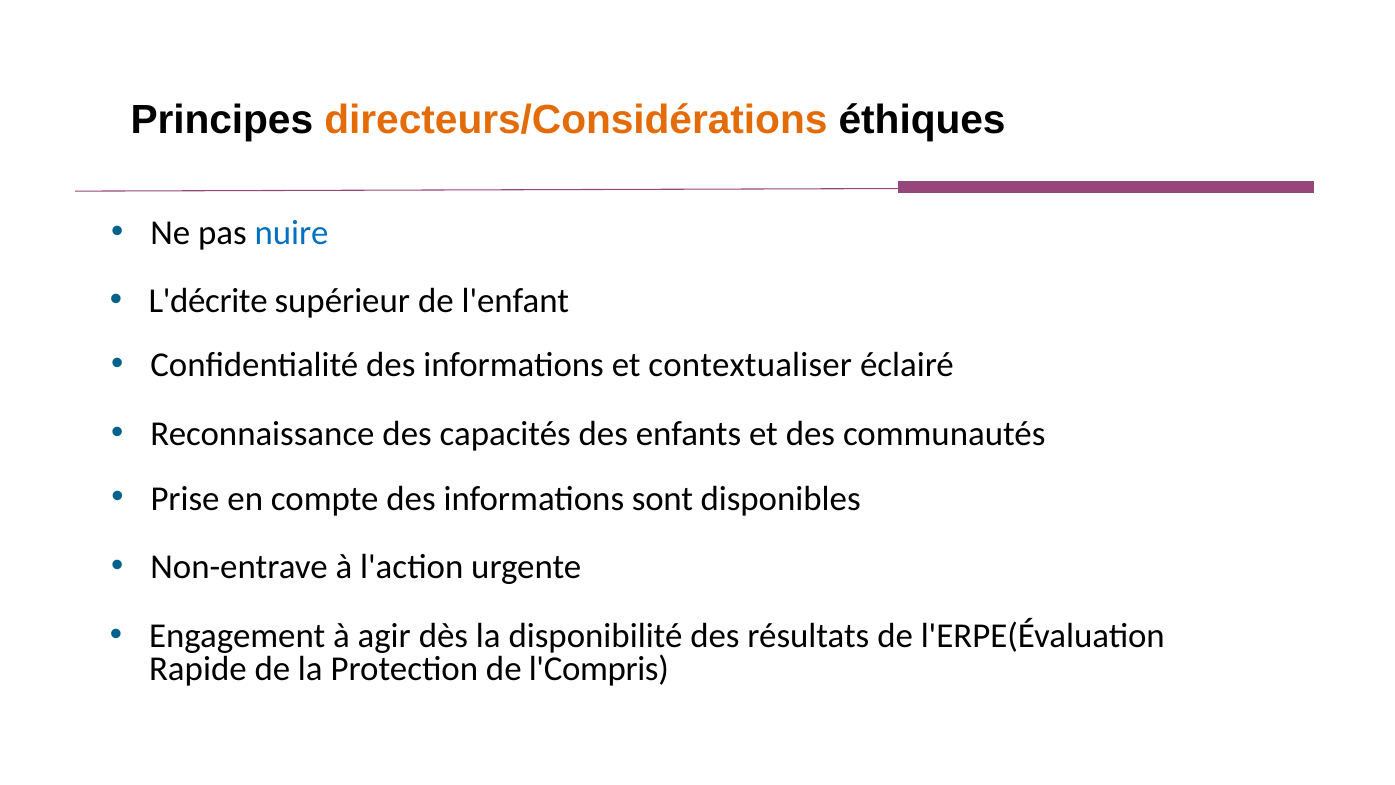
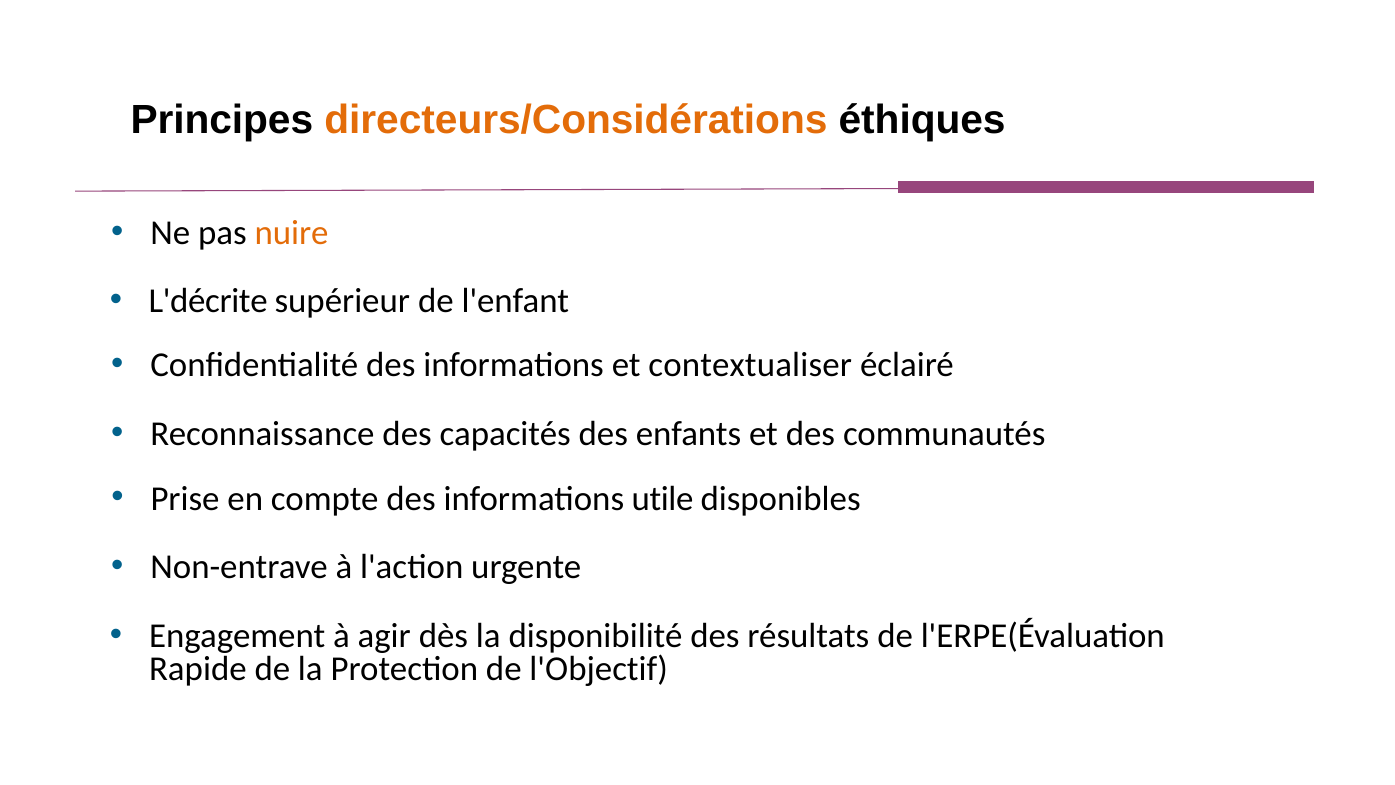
nuire colour: blue -> orange
sont: sont -> utile
l'Compris: l'Compris -> l'Objectif
